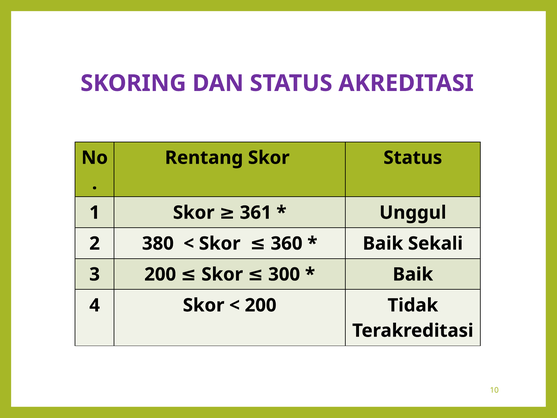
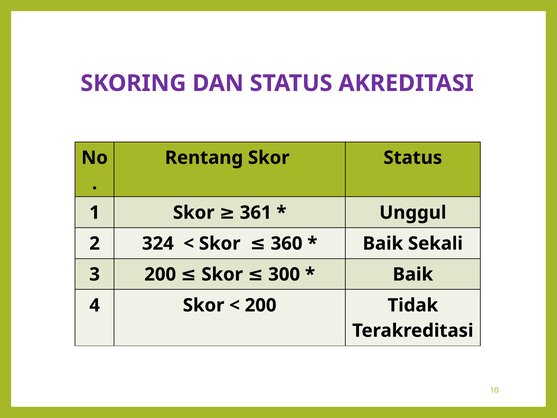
380: 380 -> 324
